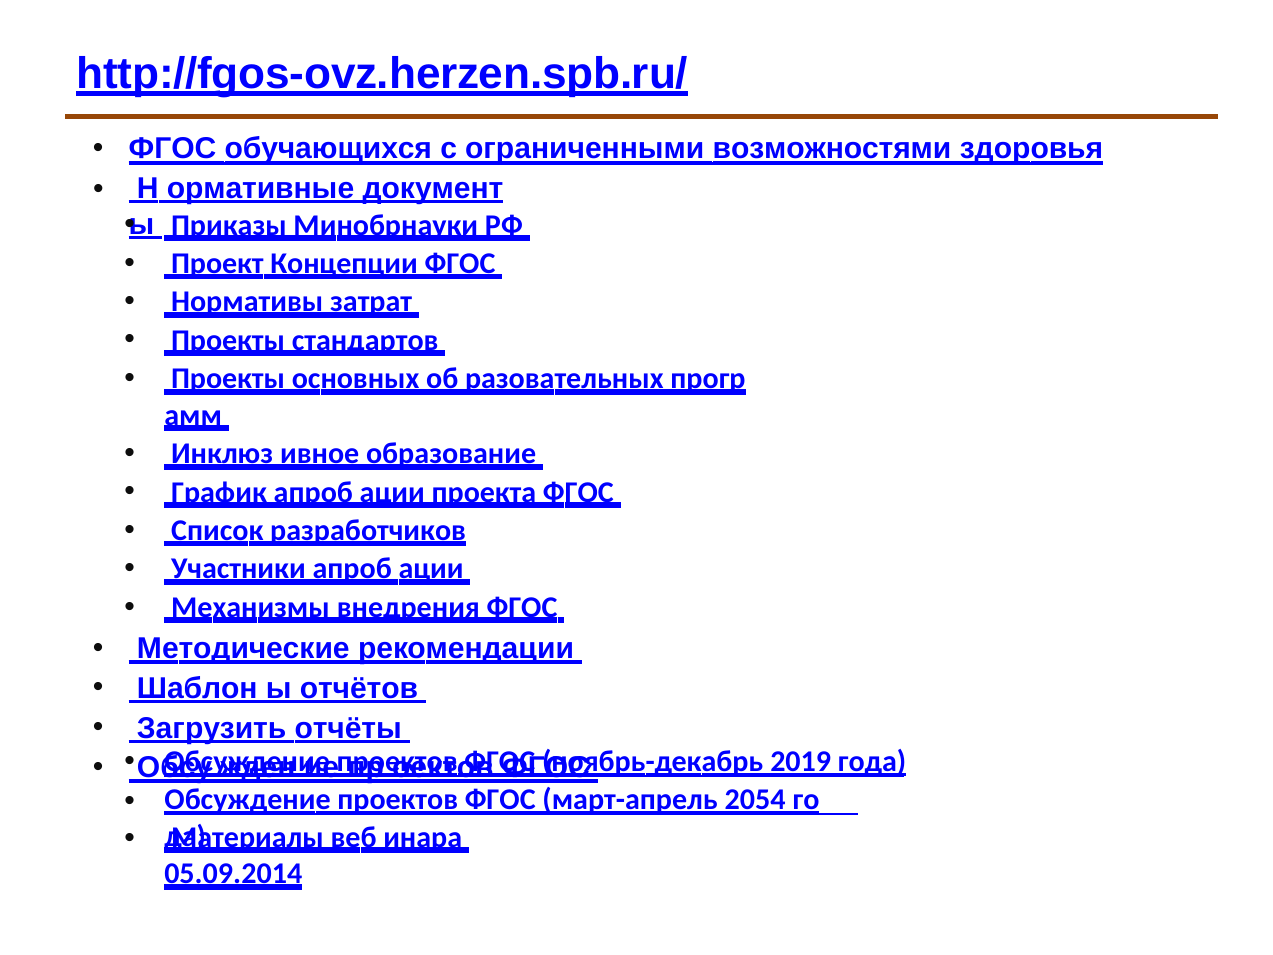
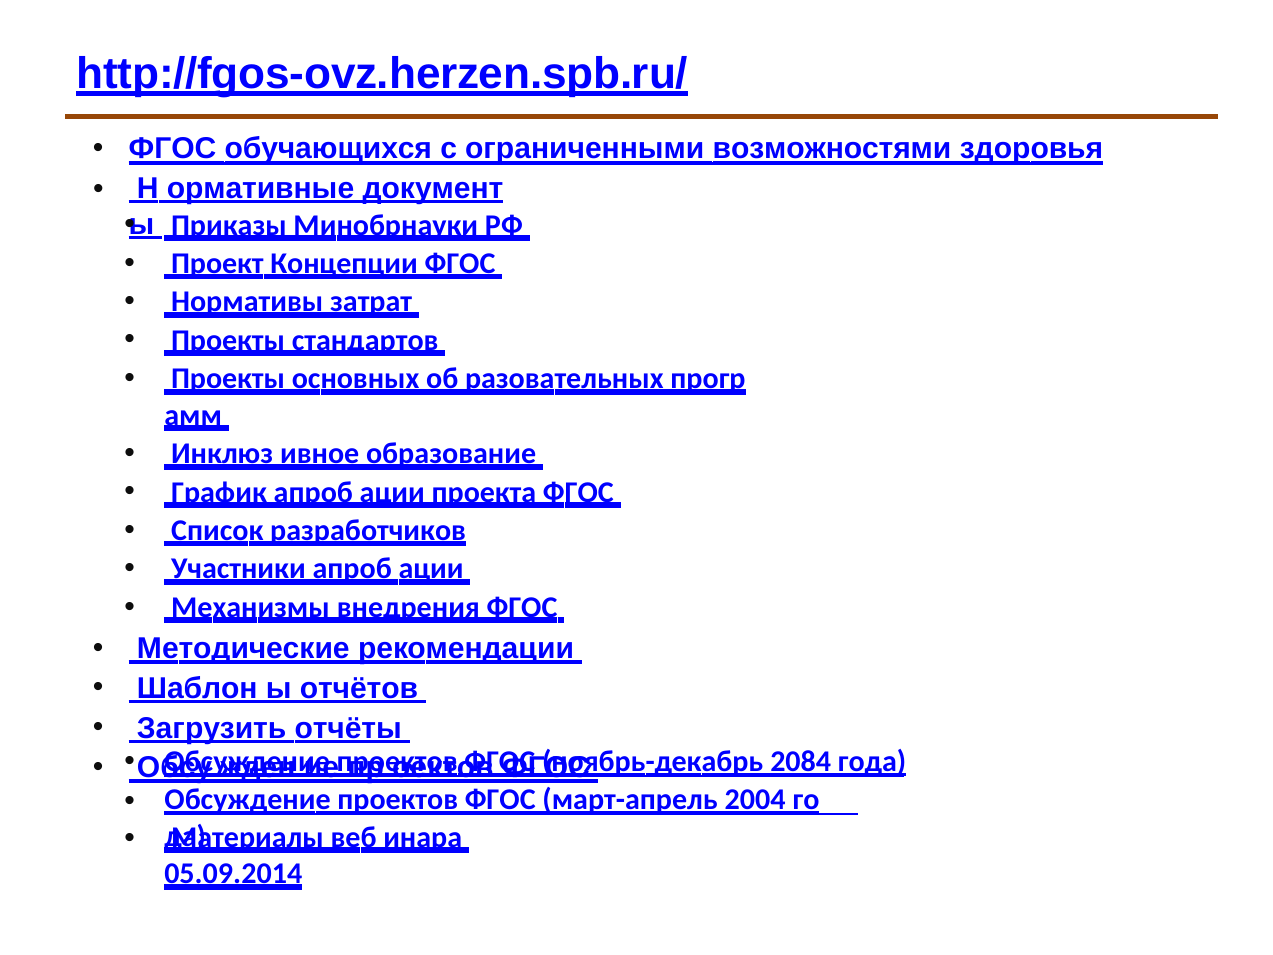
2019: 2019 -> 2084
2054: 2054 -> 2004
